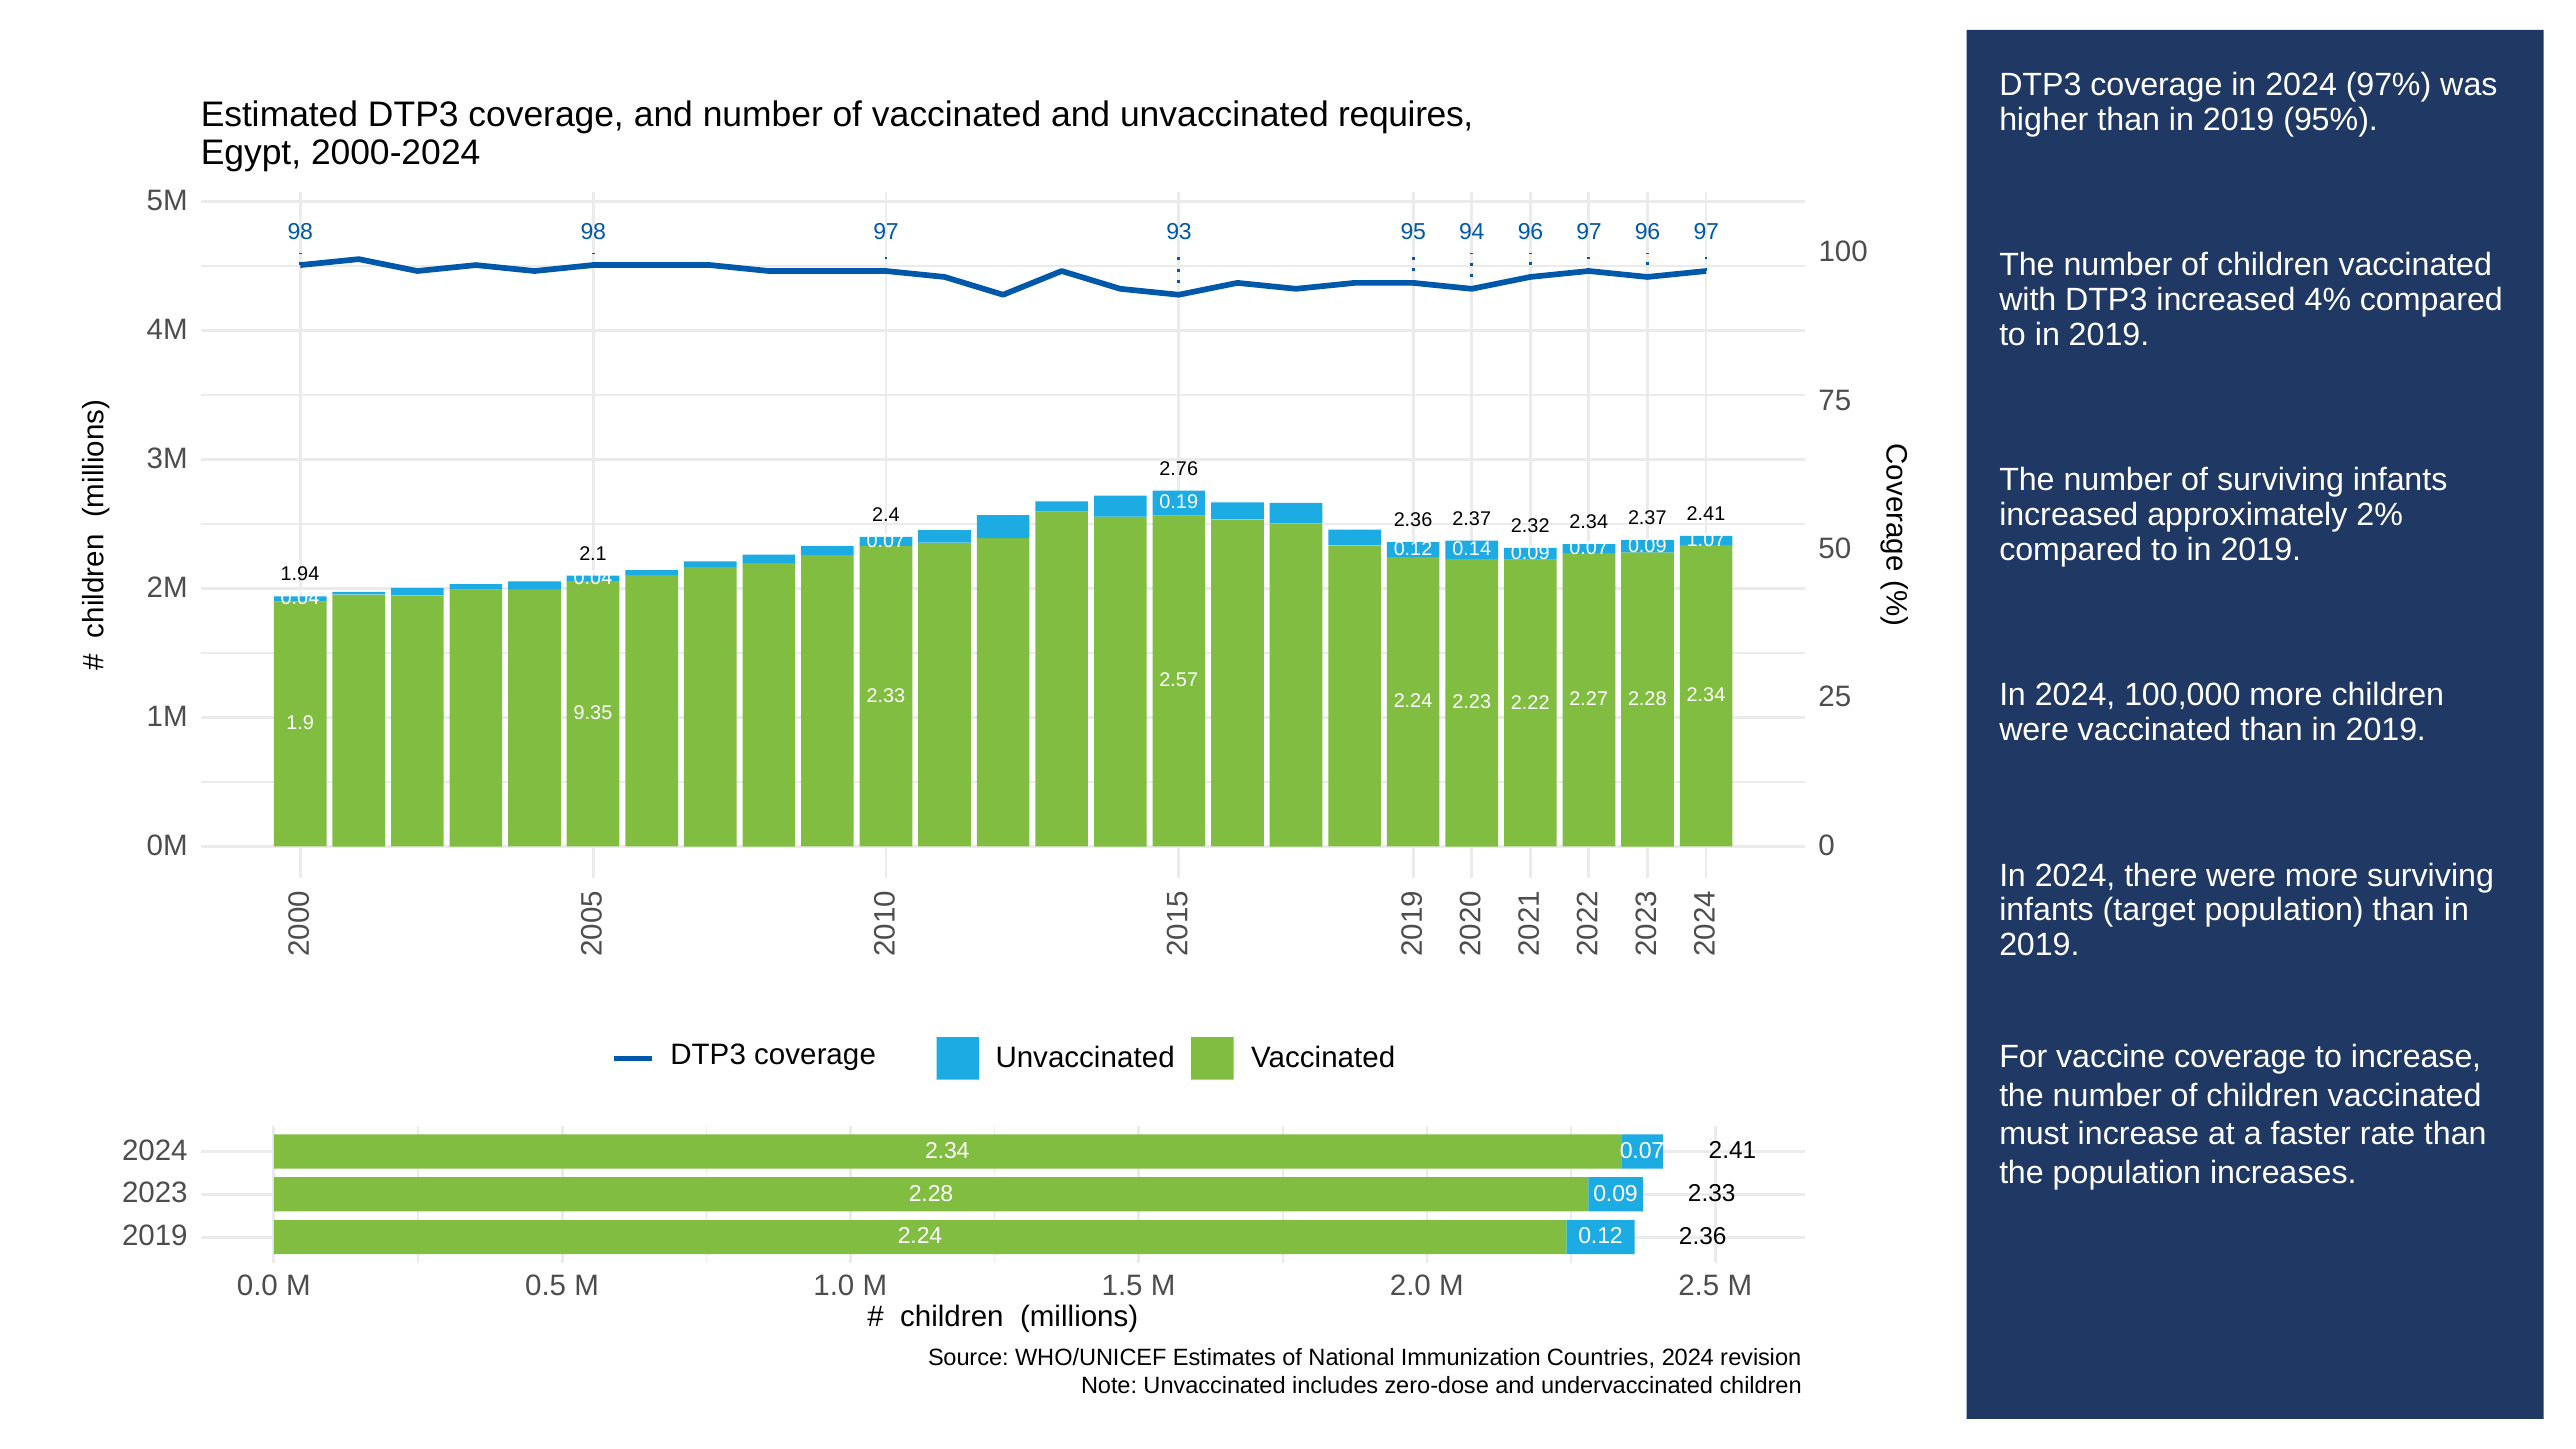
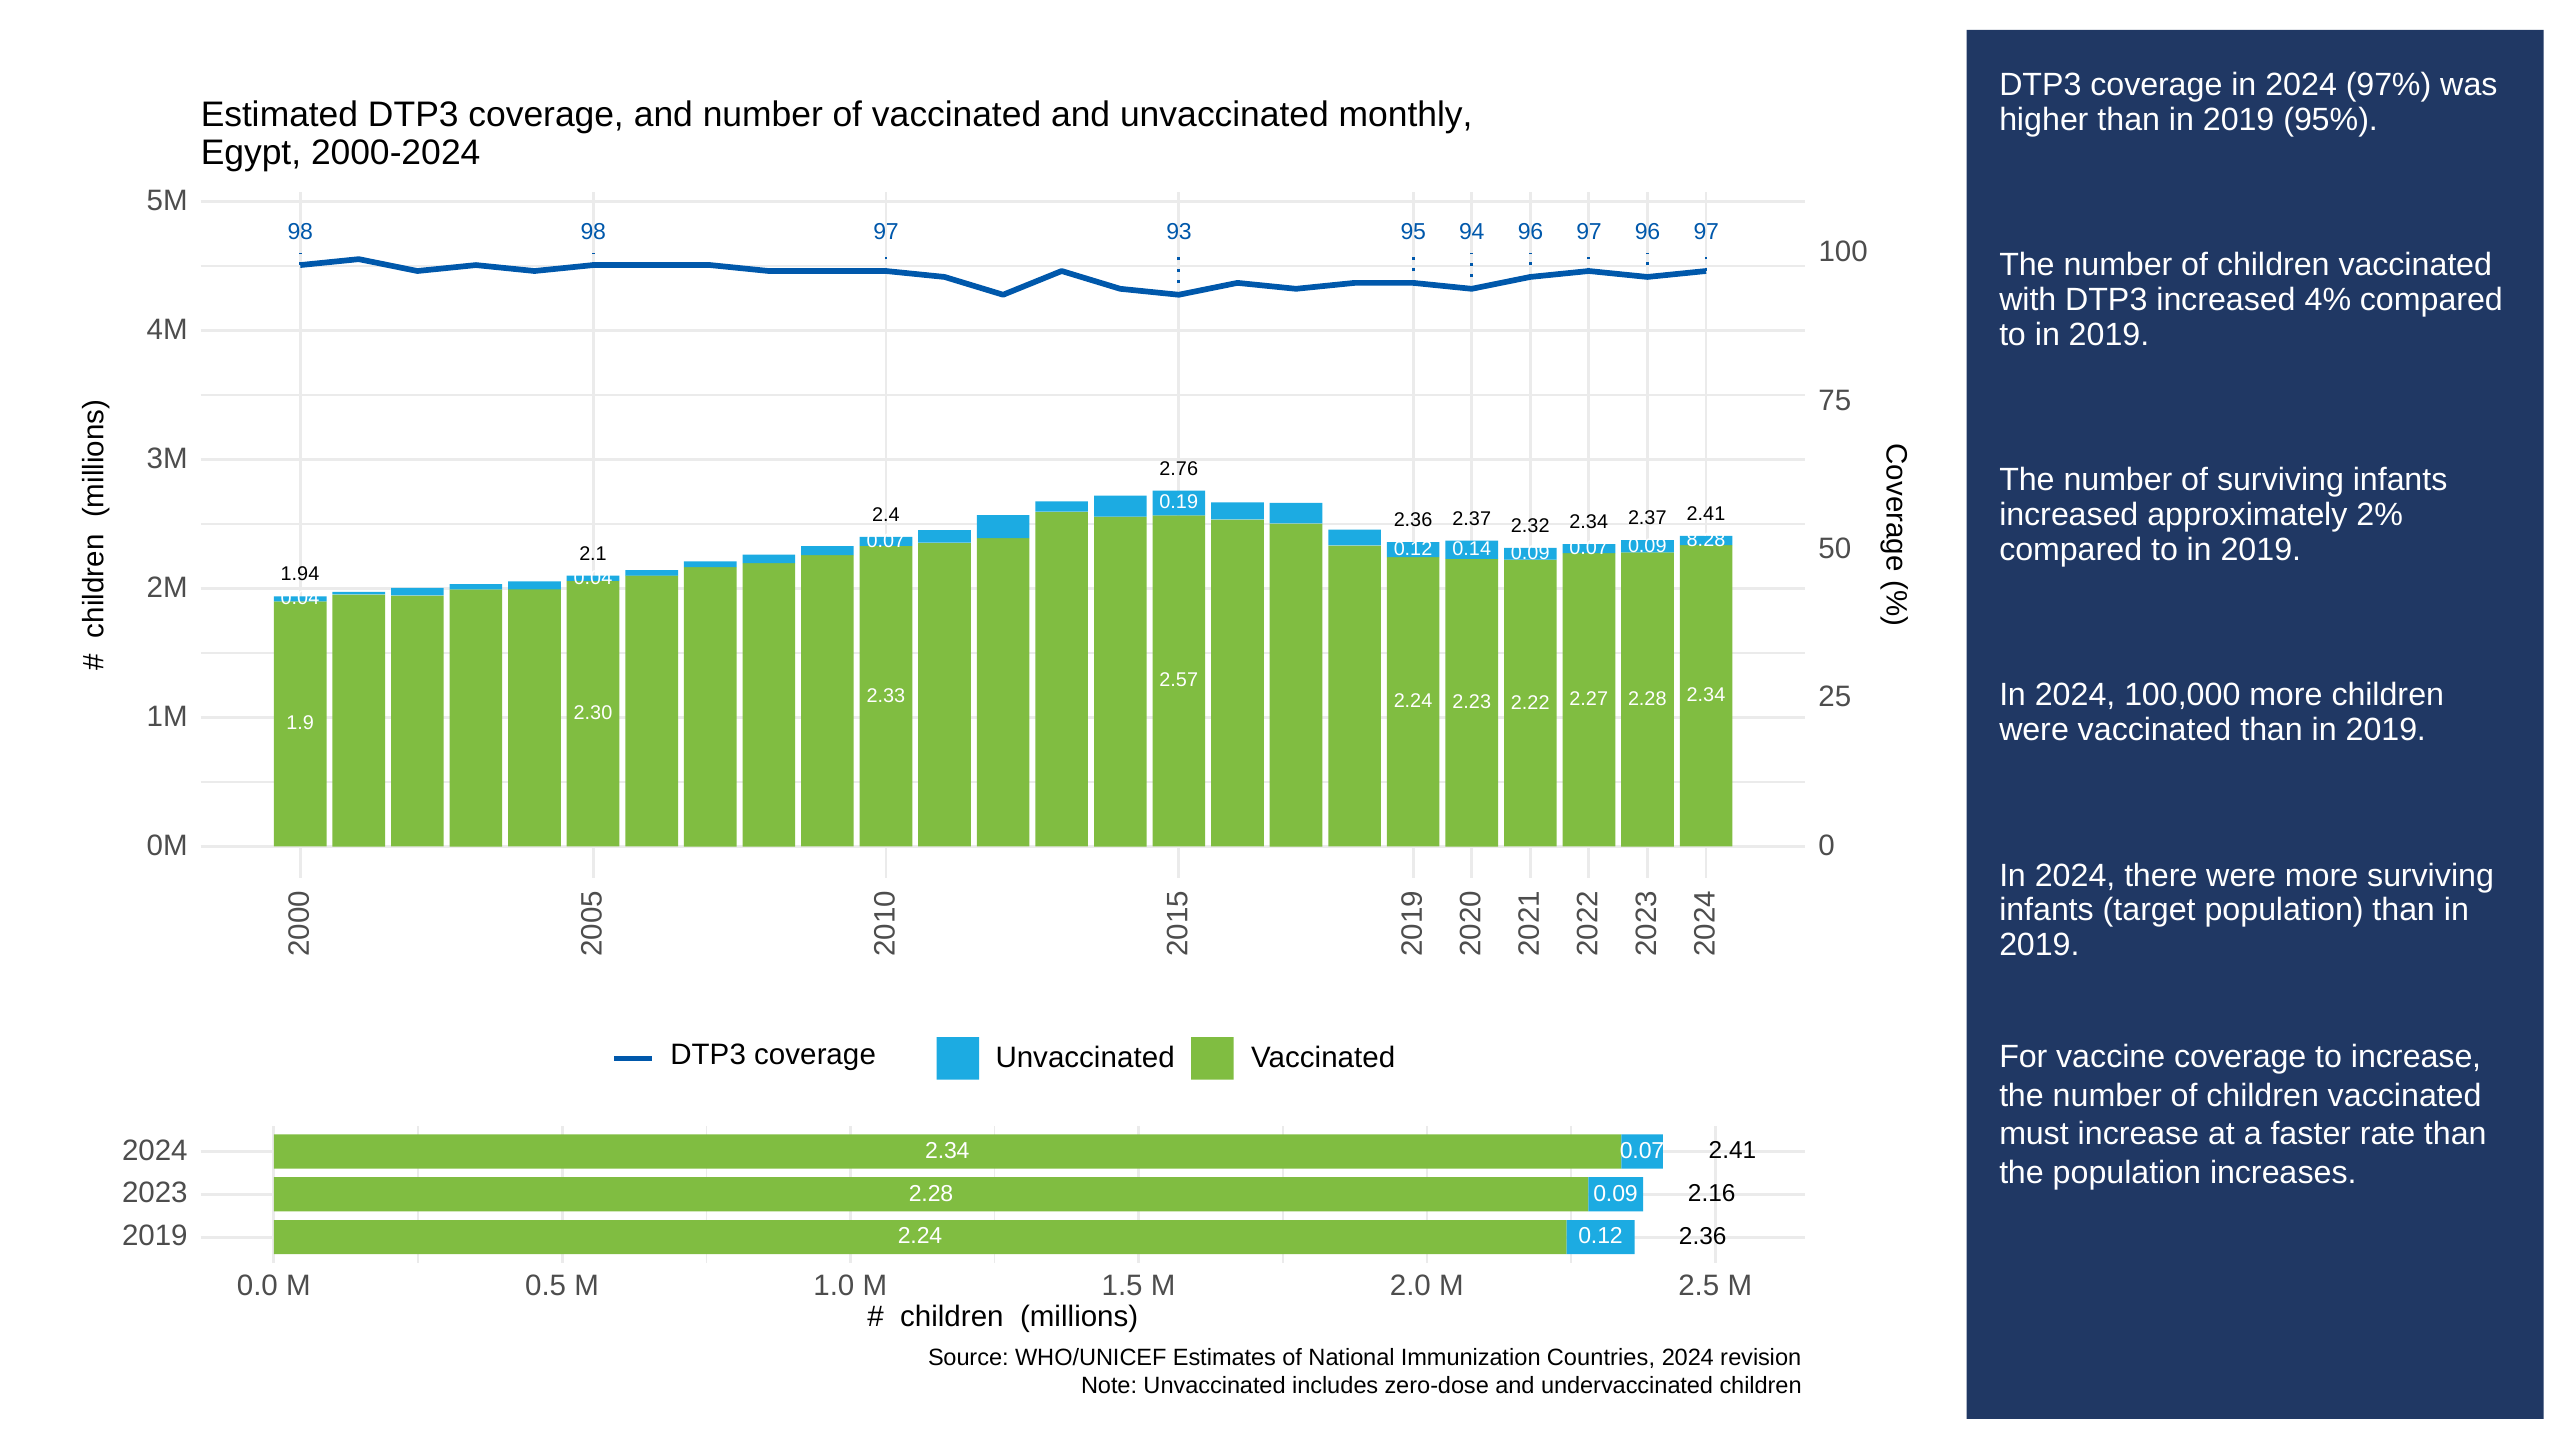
requires: requires -> monthly
1.07: 1.07 -> 8.28
9.35: 9.35 -> 2.30
2.33 at (1712, 1193): 2.33 -> 2.16
